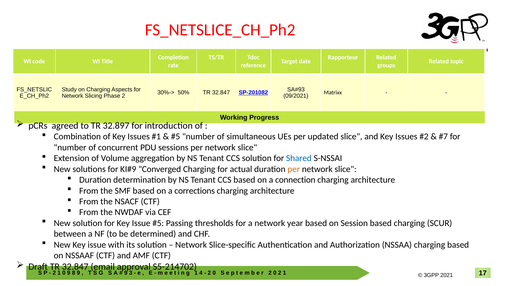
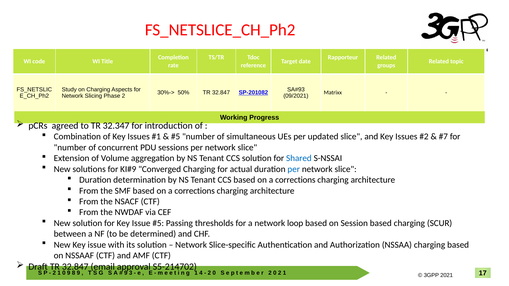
32.897: 32.897 -> 32.347
per at (294, 169) colour: orange -> blue
connection at (295, 180): connection -> corrections
year: year -> loop
